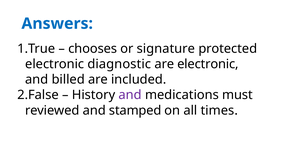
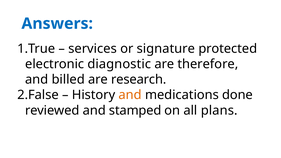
chooses: chooses -> services
are electronic: electronic -> therefore
included: included -> research
and at (130, 95) colour: purple -> orange
must: must -> done
times: times -> plans
